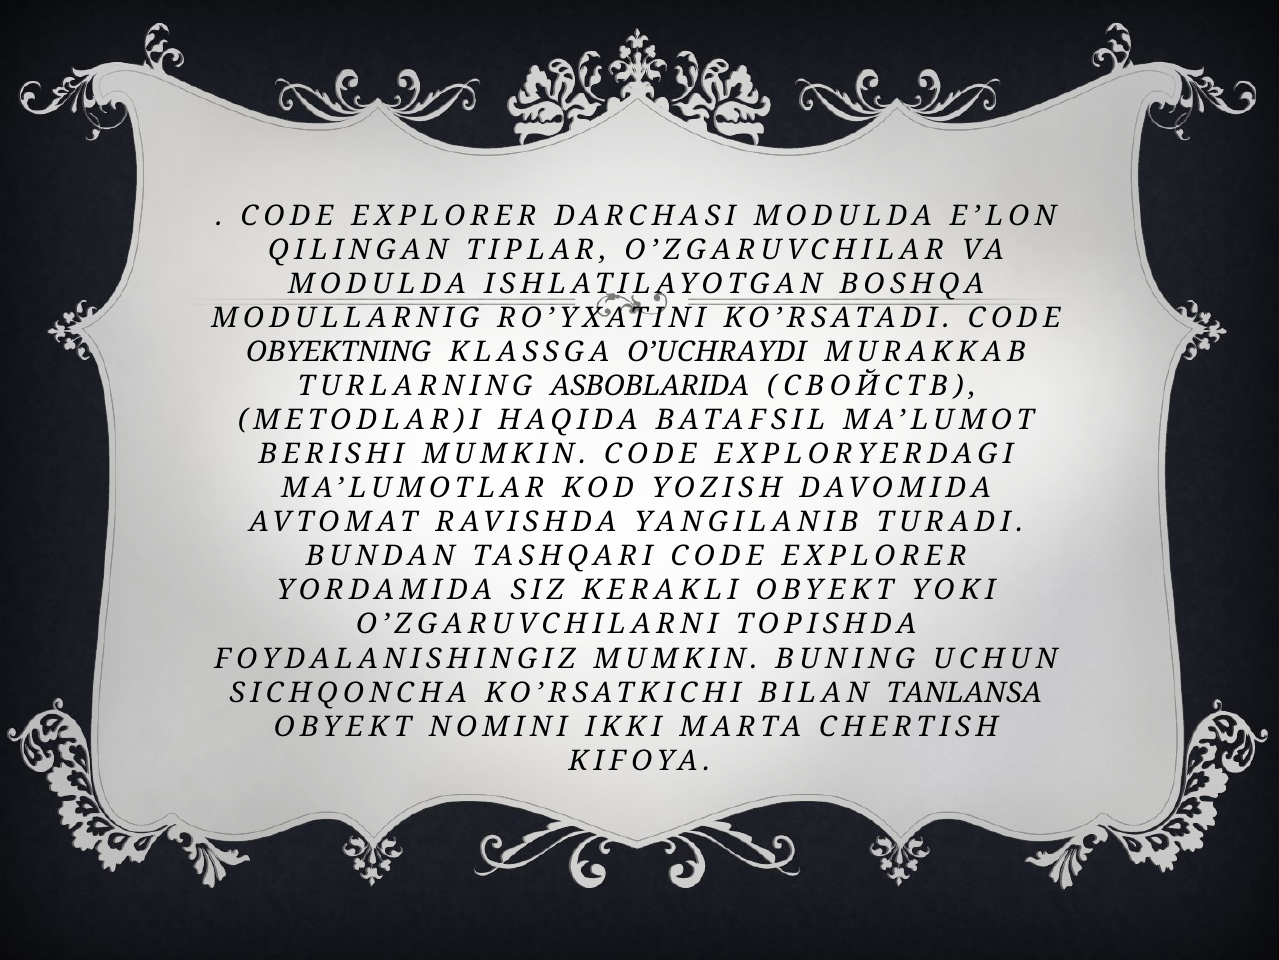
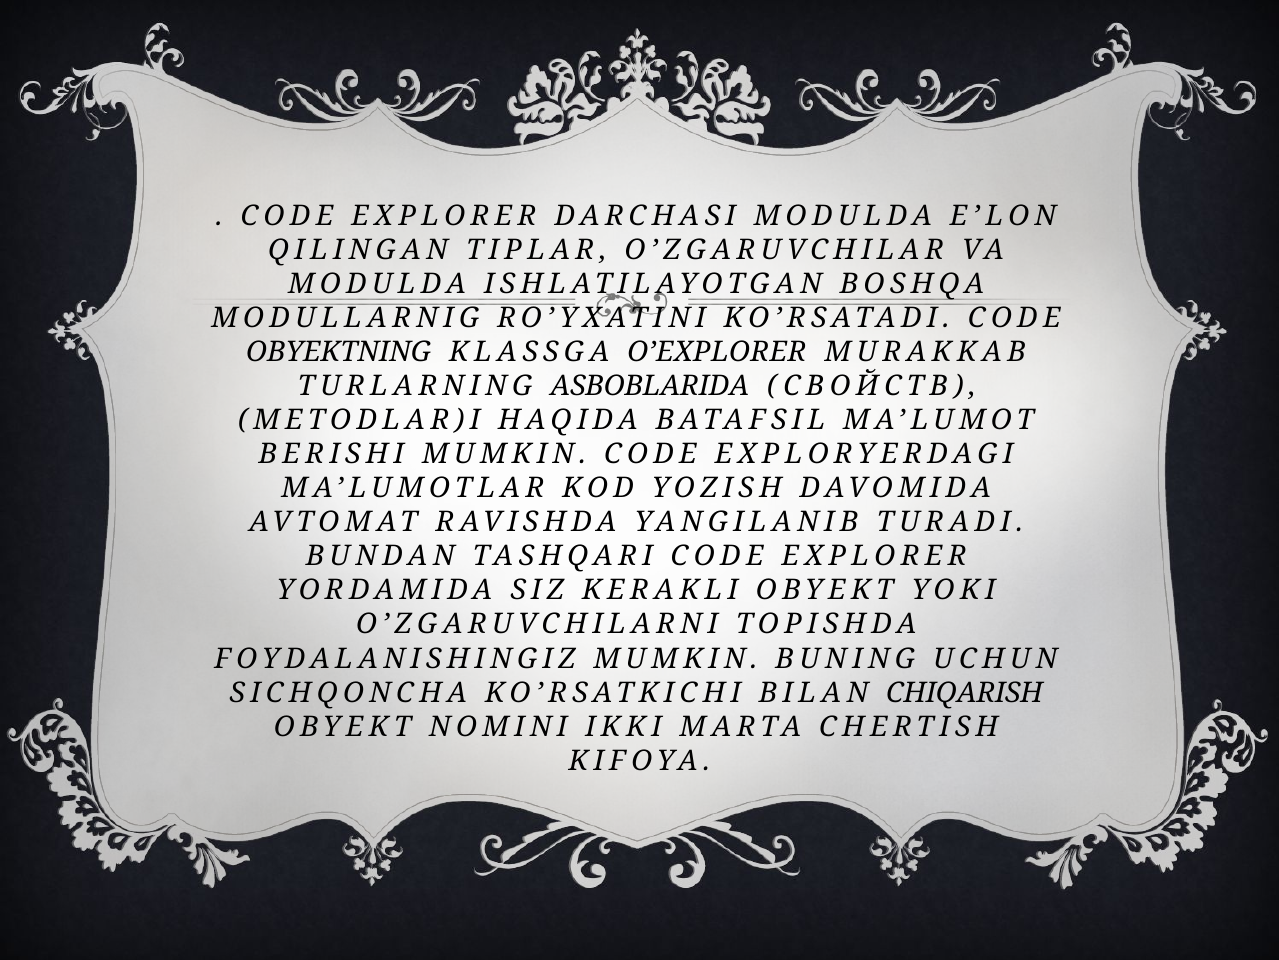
O’UCHRAYDI: O’UCHRAYDI -> O’EXPLORER
TANLANSA: TANLANSA -> CHIQARISH
